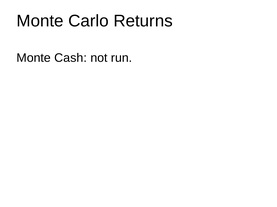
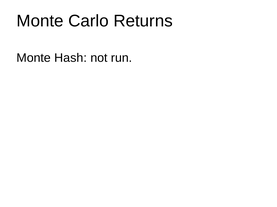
Cash: Cash -> Hash
